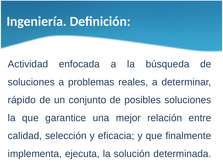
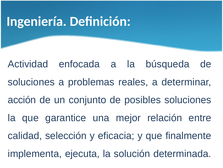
rápido: rápido -> acción
